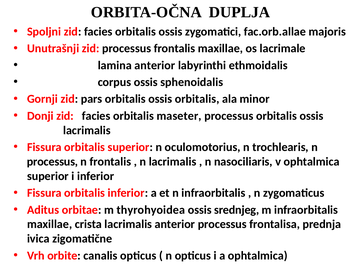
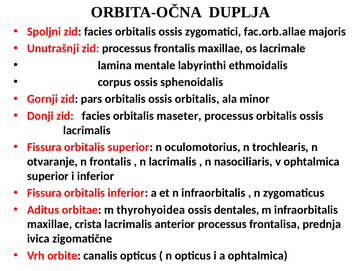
lamina anterior: anterior -> mentale
processus at (52, 161): processus -> otvaranje
srednjeg: srednjeg -> dentales
